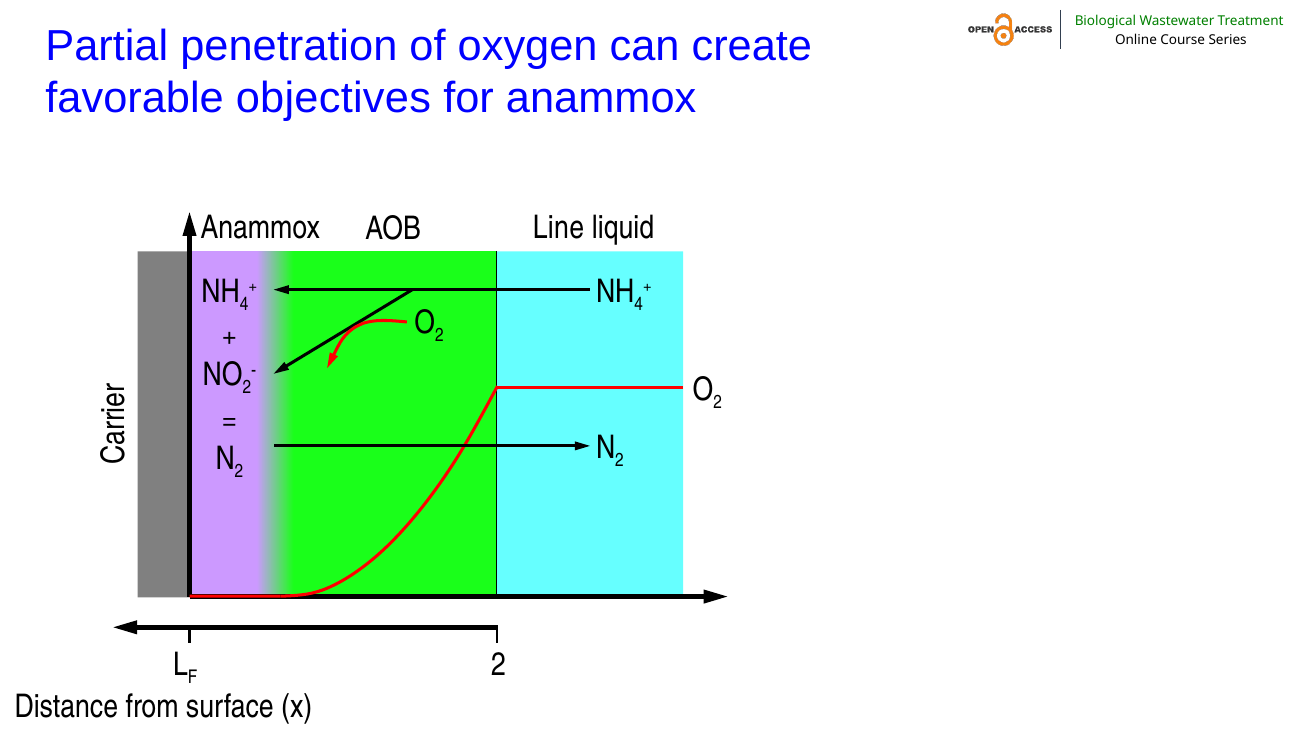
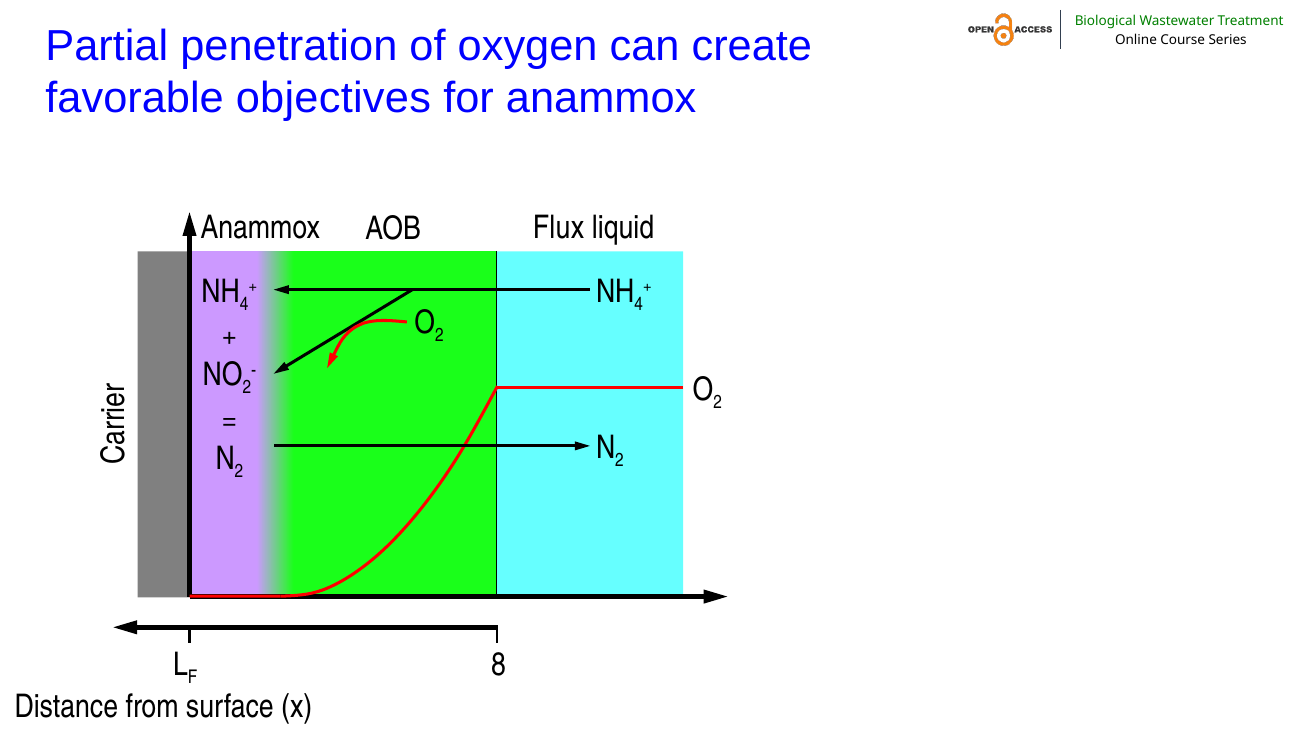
Line: Line -> Flux
2 at (498, 665): 2 -> 8
